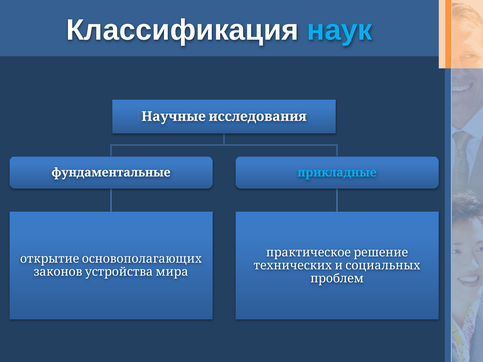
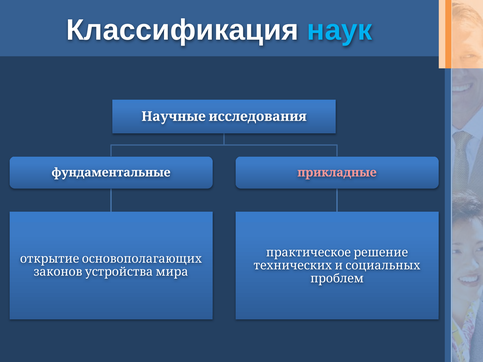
прикладные colour: light blue -> pink
